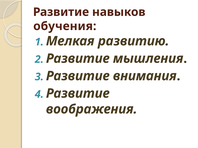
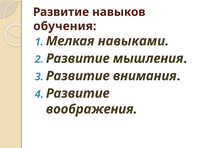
развитию: развитию -> навыками
